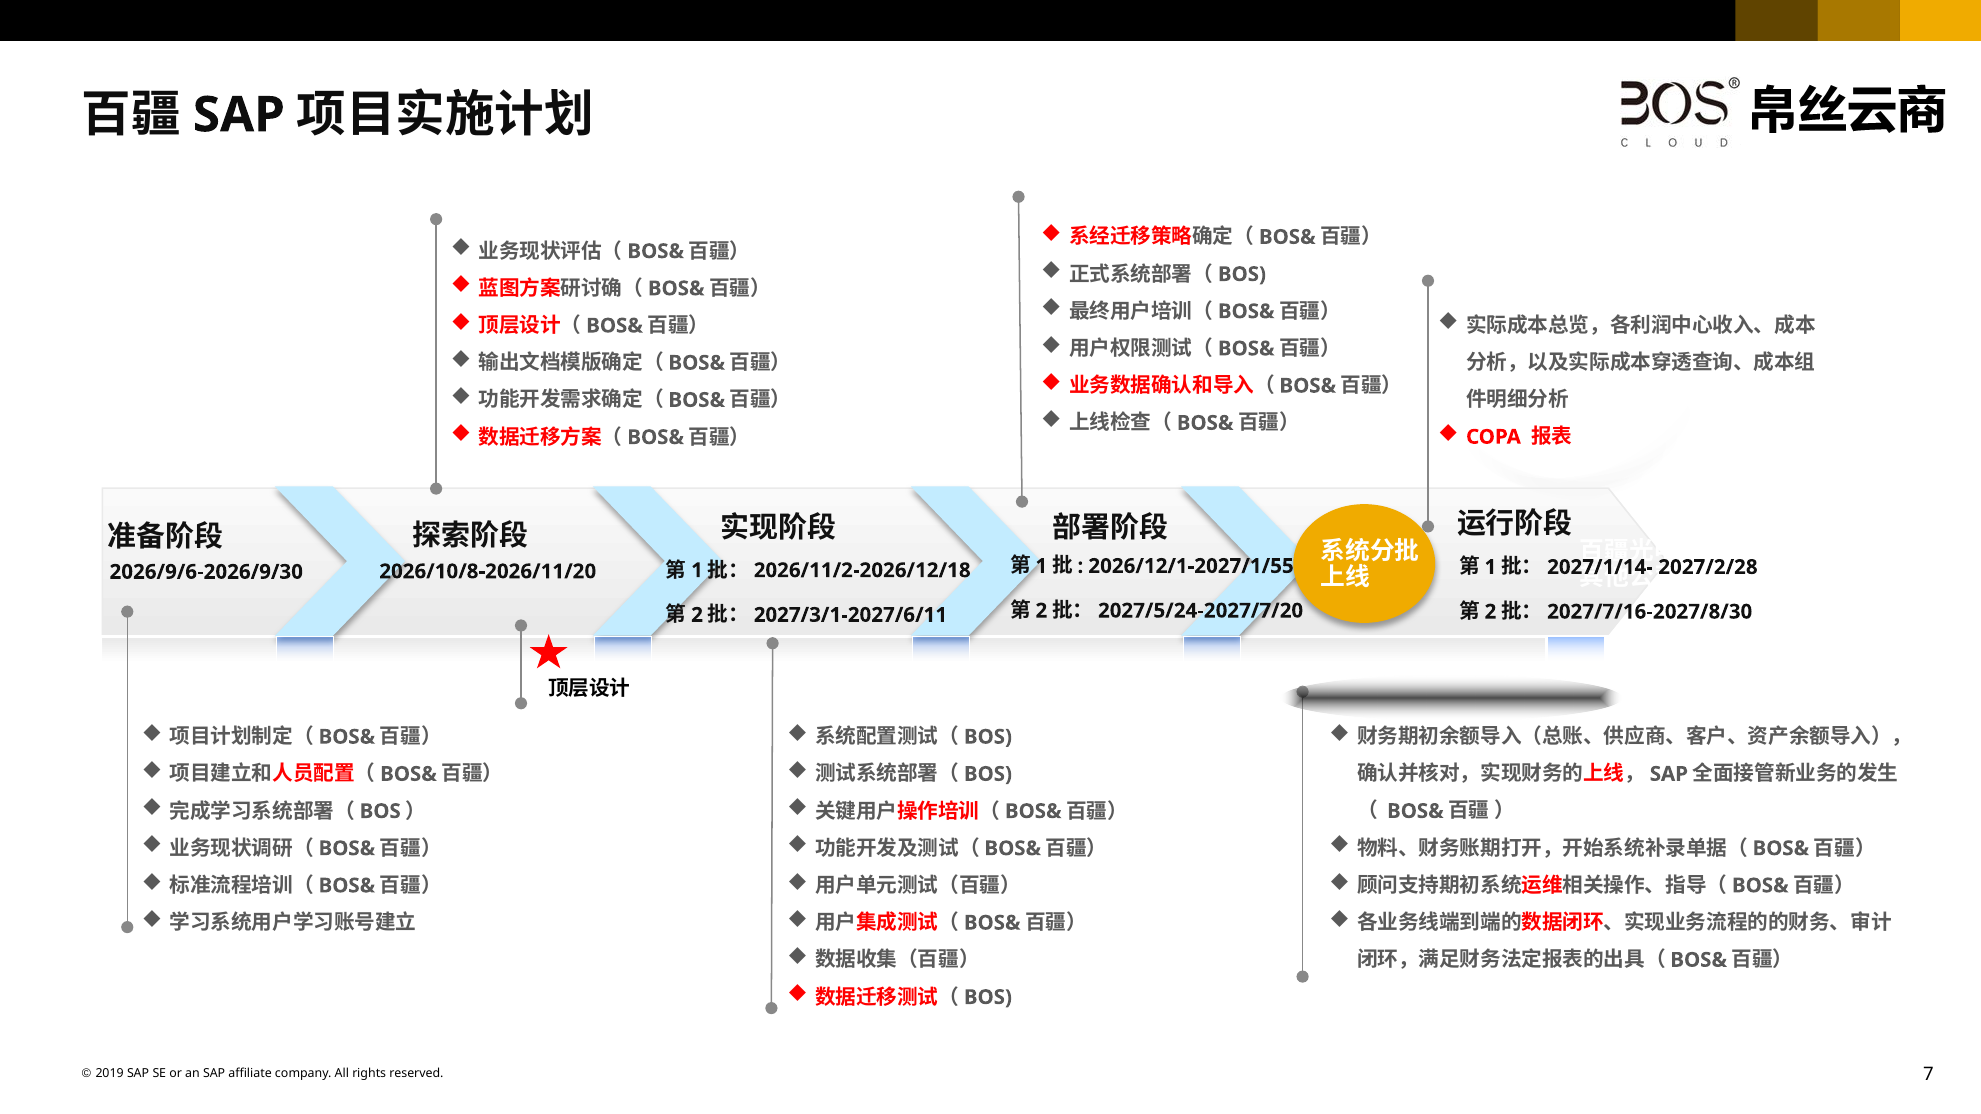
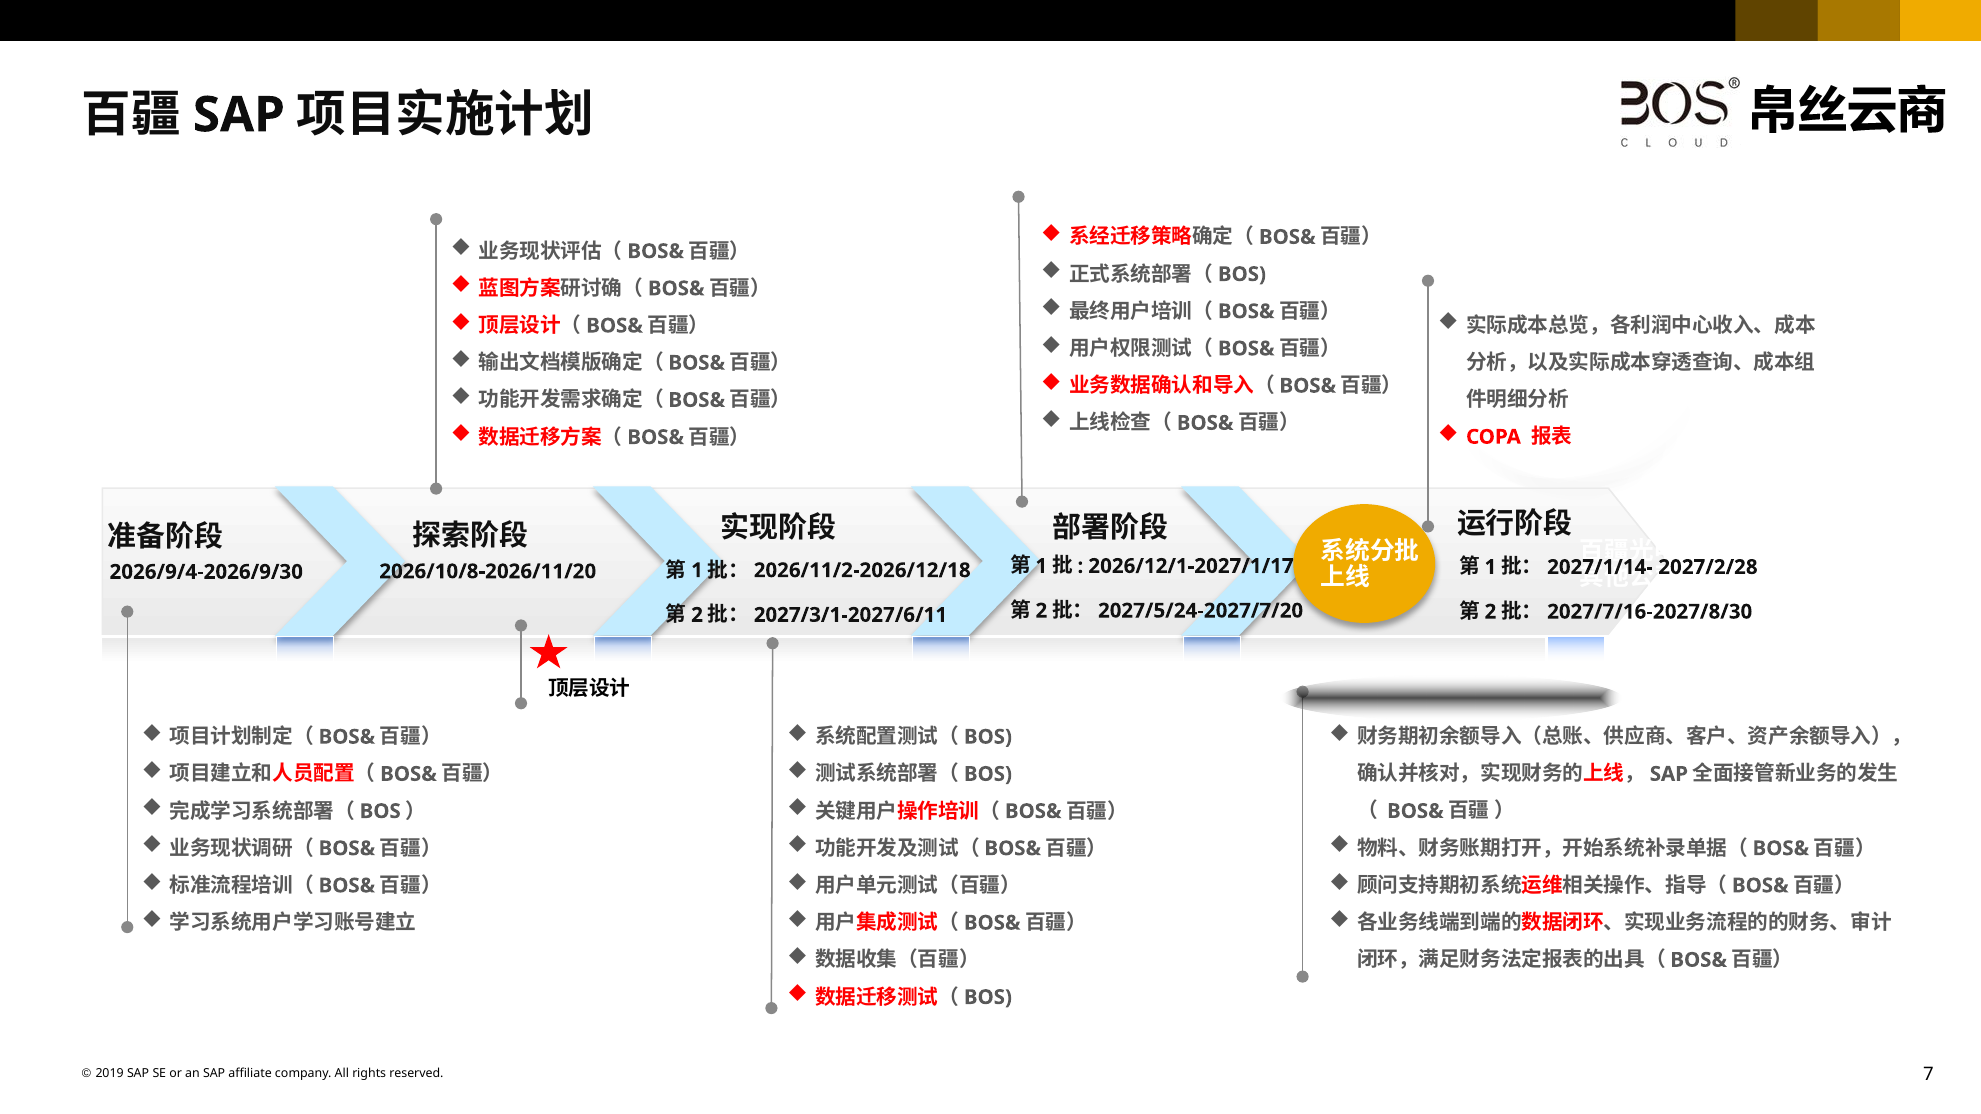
2026/12/1-2027/1/55: 2026/12/1-2027/1/55 -> 2026/12/1-2027/1/17
2026/9/6-2026/9/30: 2026/9/6-2026/9/30 -> 2026/9/4-2026/9/30
